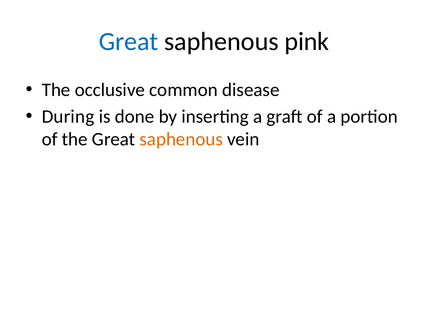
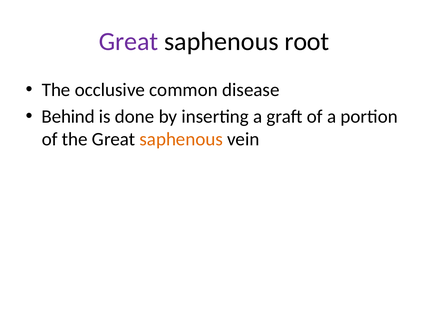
Great at (128, 41) colour: blue -> purple
pink: pink -> root
During: During -> Behind
